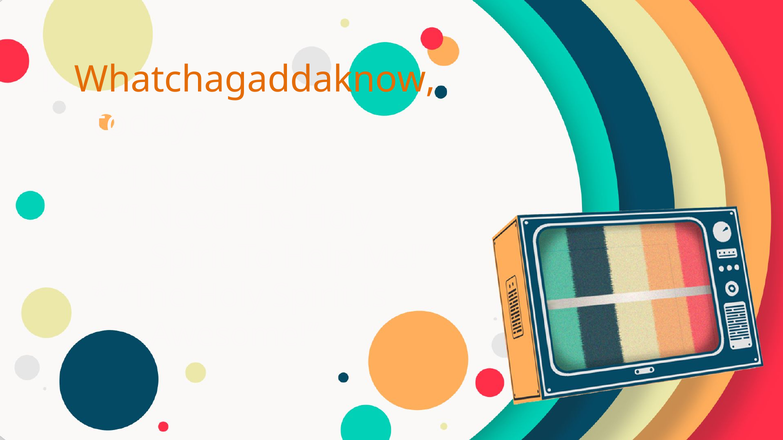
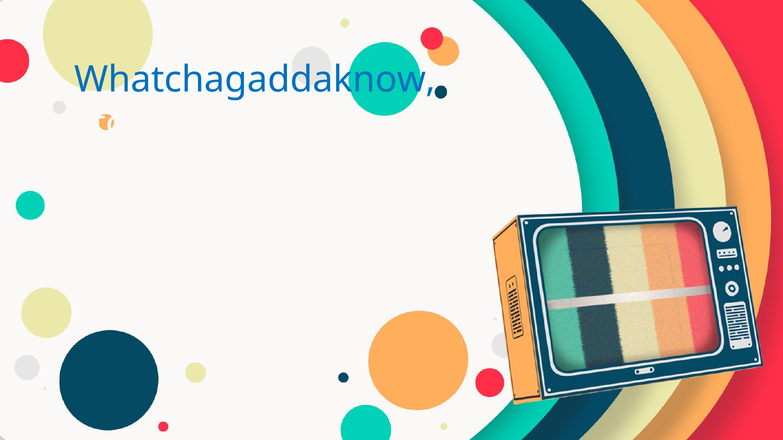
Whatchagaddaknow colour: orange -> blue
